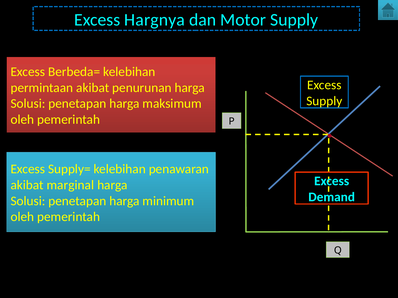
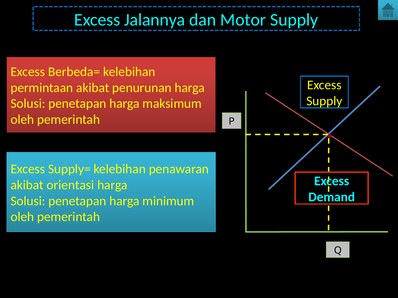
Hargnya: Hargnya -> Jalannya
marginal: marginal -> orientasi
